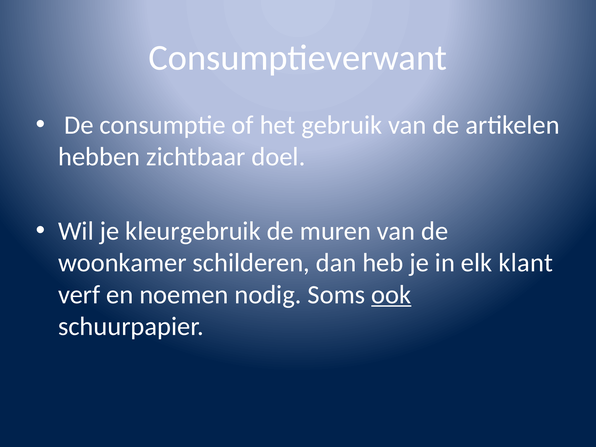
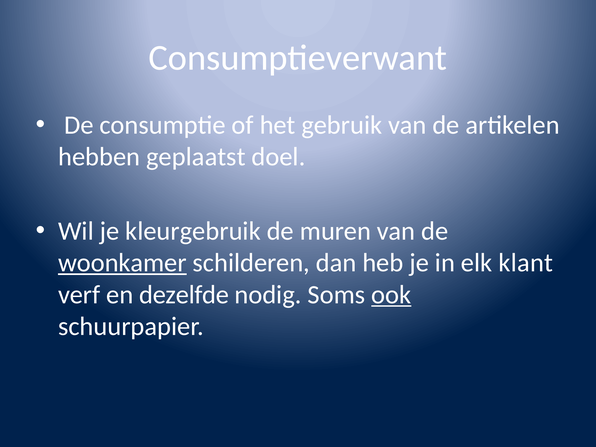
zichtbaar: zichtbaar -> geplaatst
woonkamer underline: none -> present
noemen: noemen -> dezelfde
